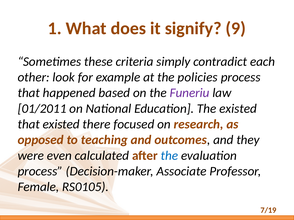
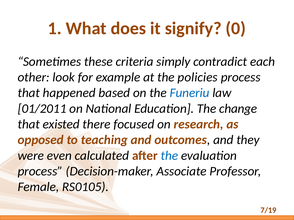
9: 9 -> 0
Funeriu colour: purple -> blue
The existed: existed -> change
